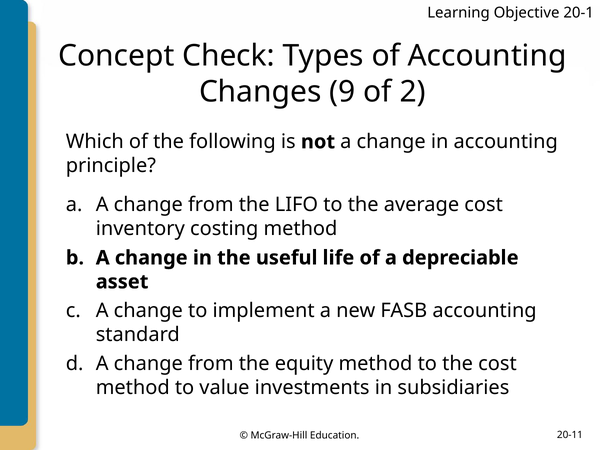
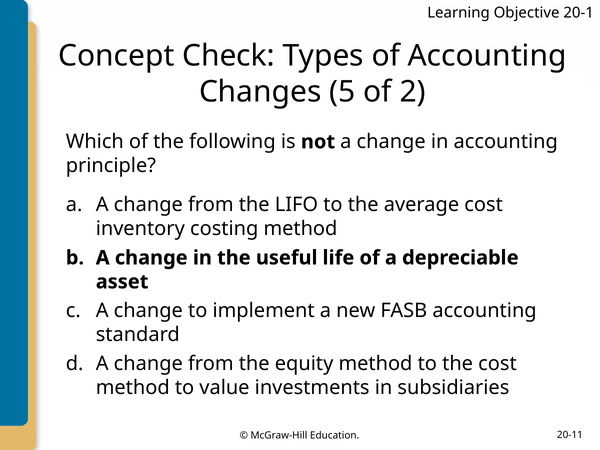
9: 9 -> 5
